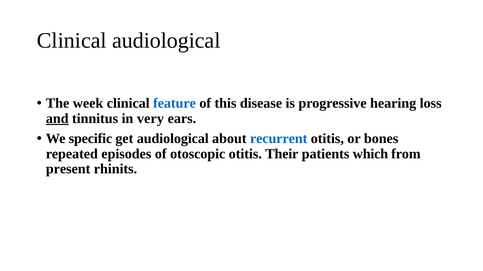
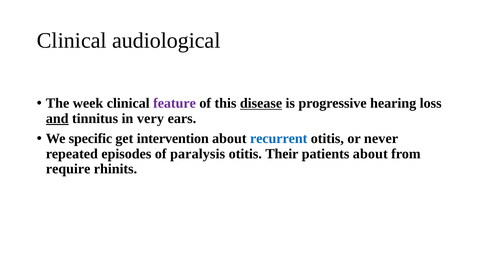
feature colour: blue -> purple
disease underline: none -> present
get audiological: audiological -> intervention
bones: bones -> never
otoscopic: otoscopic -> paralysis
patients which: which -> about
present: present -> require
